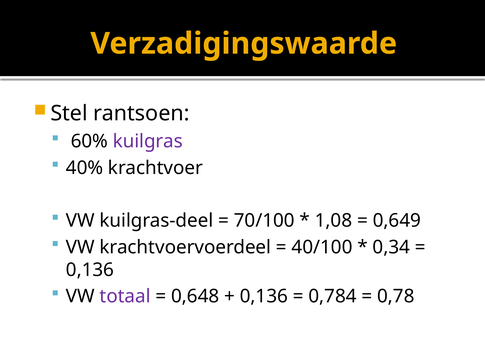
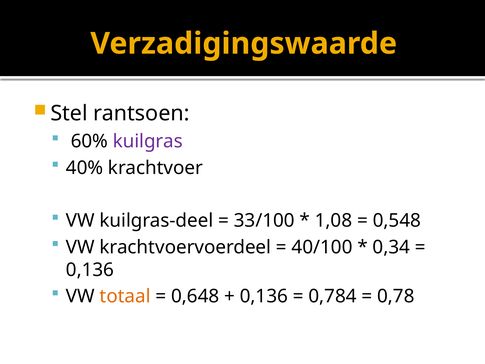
70/100: 70/100 -> 33/100
0,649: 0,649 -> 0,548
totaal colour: purple -> orange
